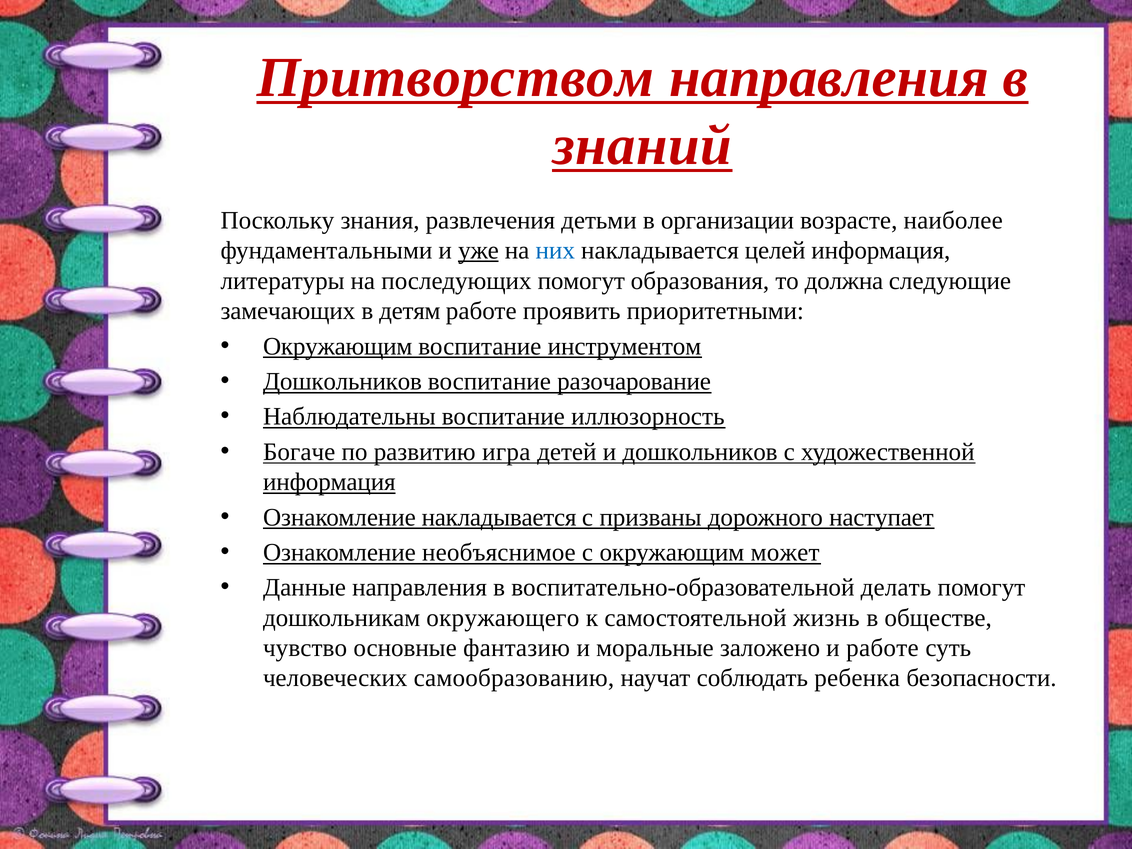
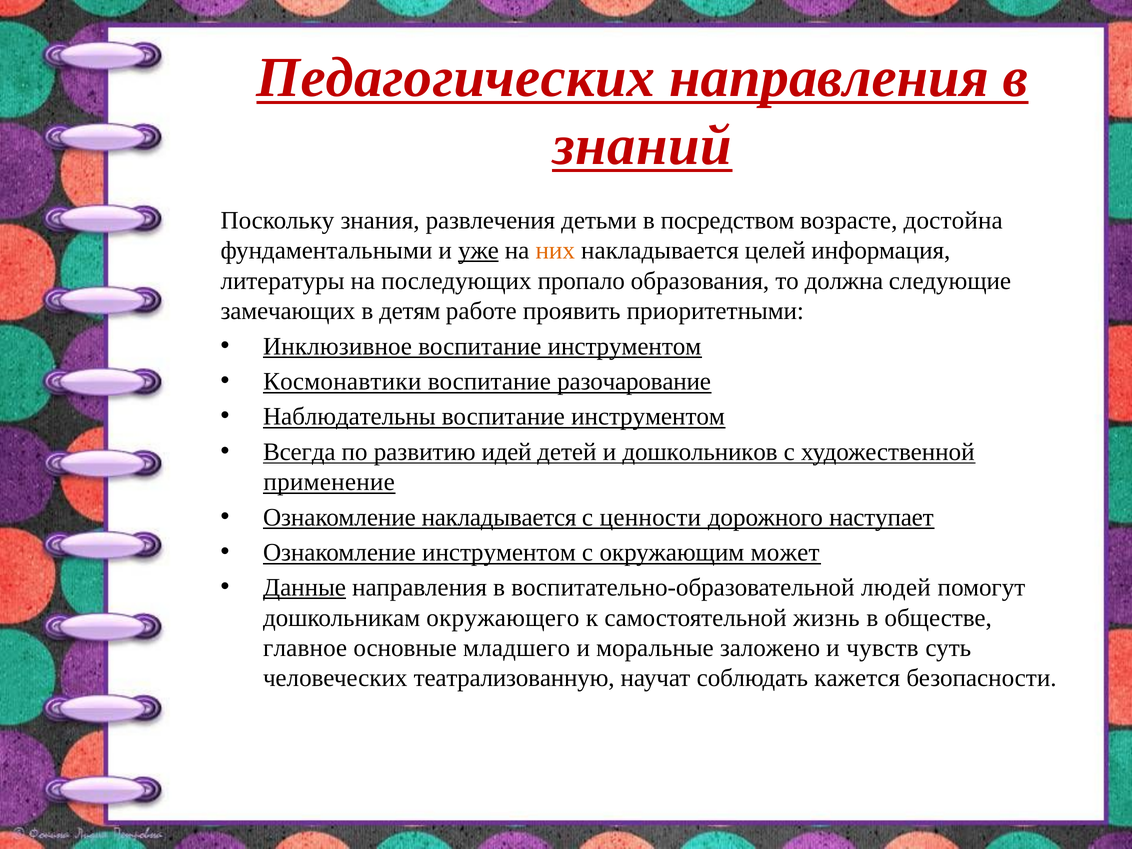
Притворством: Притворством -> Педагогических
организации: организации -> посредством
наиболее: наиболее -> достойна
них colour: blue -> orange
последующих помогут: помогут -> пропало
Окружающим at (338, 346): Окружающим -> Инклюзивное
Дошкольников at (342, 381): Дошкольников -> Космонавтики
иллюзорность at (648, 417): иллюзорность -> инструментом
Богаче: Богаче -> Всегда
игра: игра -> идей
информация at (329, 482): информация -> применение
призваны: призваны -> ценности
Ознакомление необъяснимое: необъяснимое -> инструментом
Данные underline: none -> present
делать: делать -> людей
чувство: чувство -> главное
фантазию: фантазию -> младшего
и работе: работе -> чувств
самообразованию: самообразованию -> театрализованную
ребенка: ребенка -> кажется
